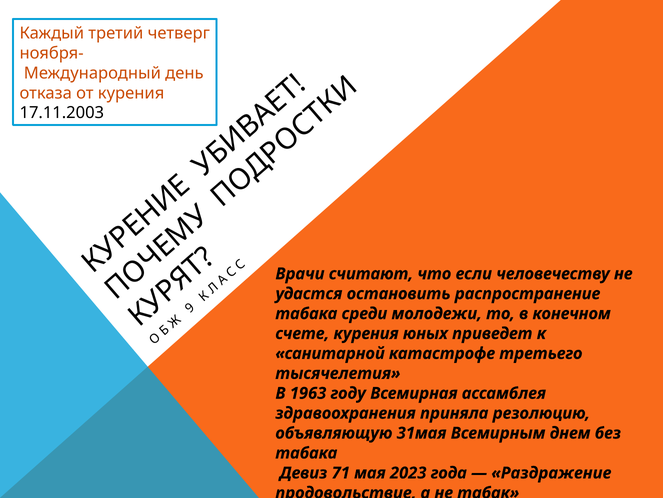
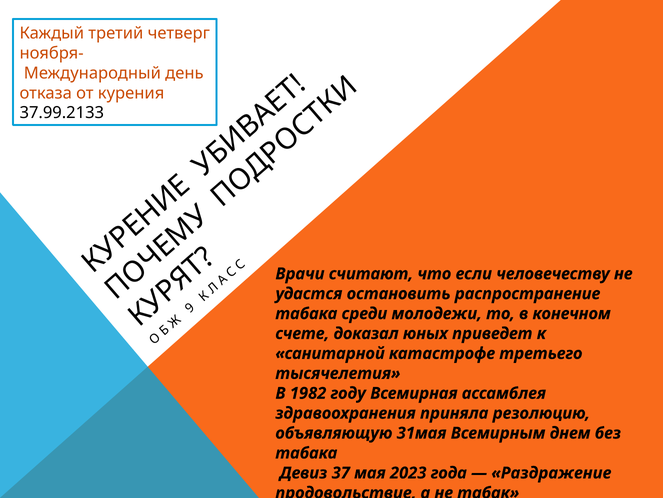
17.11.2003: 17.11.2003 -> 37.99.2133
счете курения: курения -> доказал
1963: 1963 -> 1982
71: 71 -> 37
